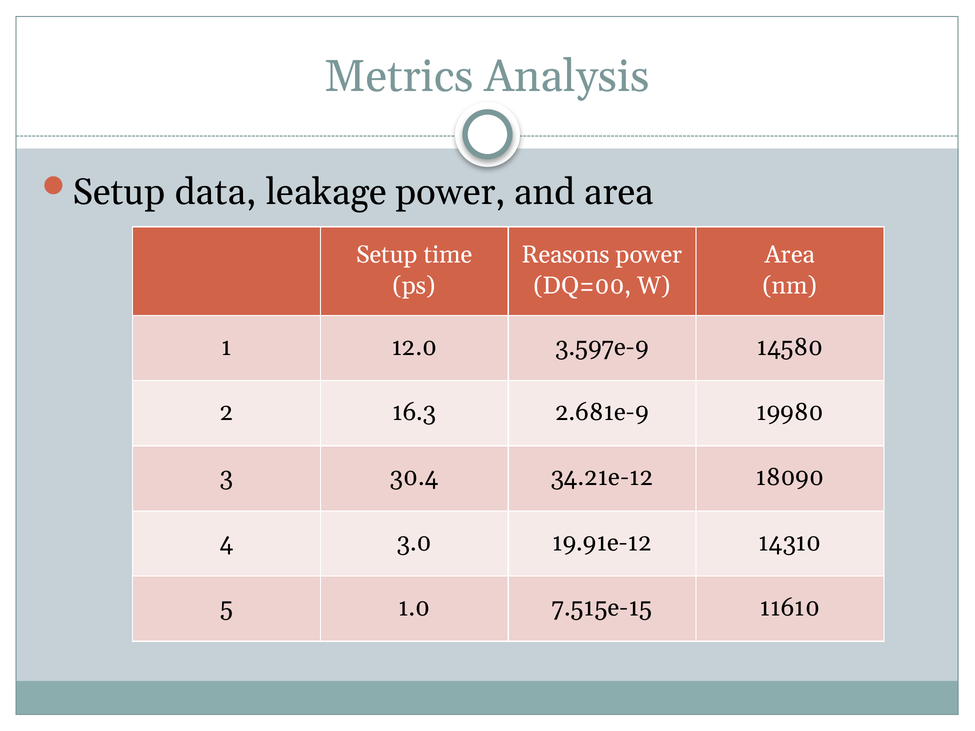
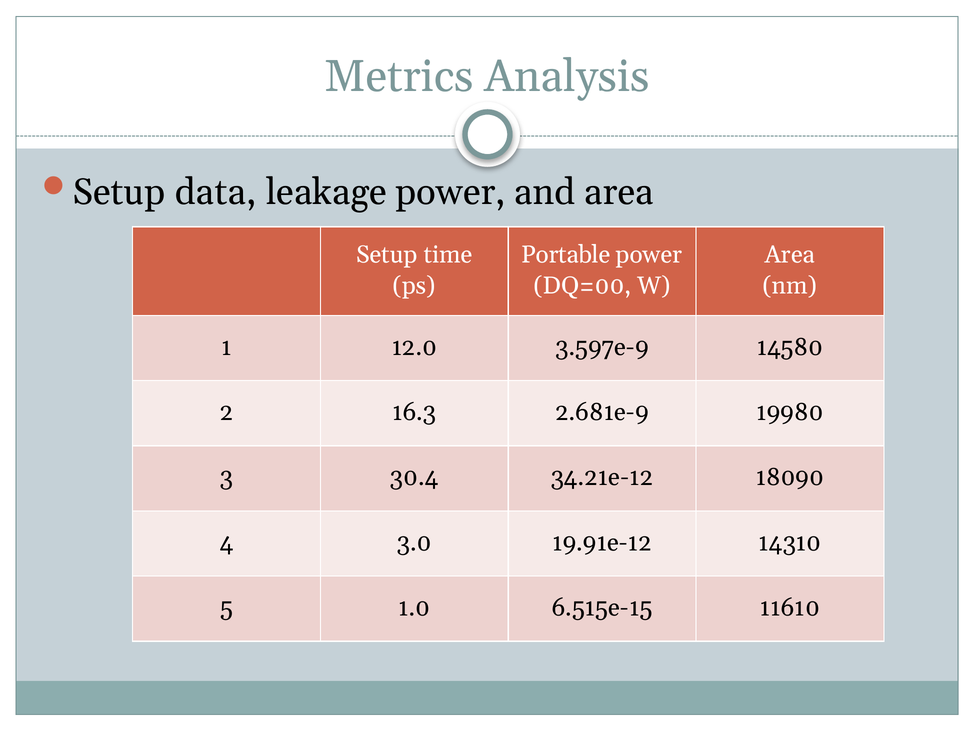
Reasons: Reasons -> Portable
7.515e-15: 7.515e-15 -> 6.515e-15
